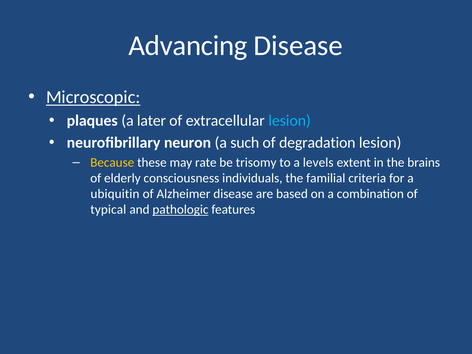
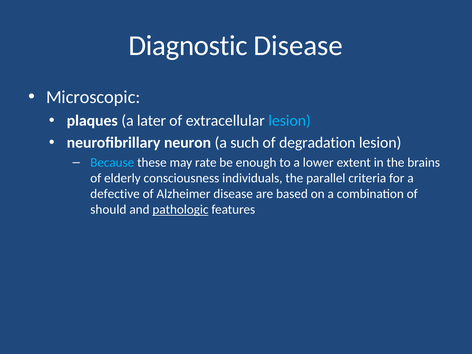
Advancing: Advancing -> Diagnostic
Microscopic underline: present -> none
Because colour: yellow -> light blue
trisomy: trisomy -> enough
levels: levels -> lower
familial: familial -> parallel
ubiquitin: ubiquitin -> defective
typical: typical -> should
